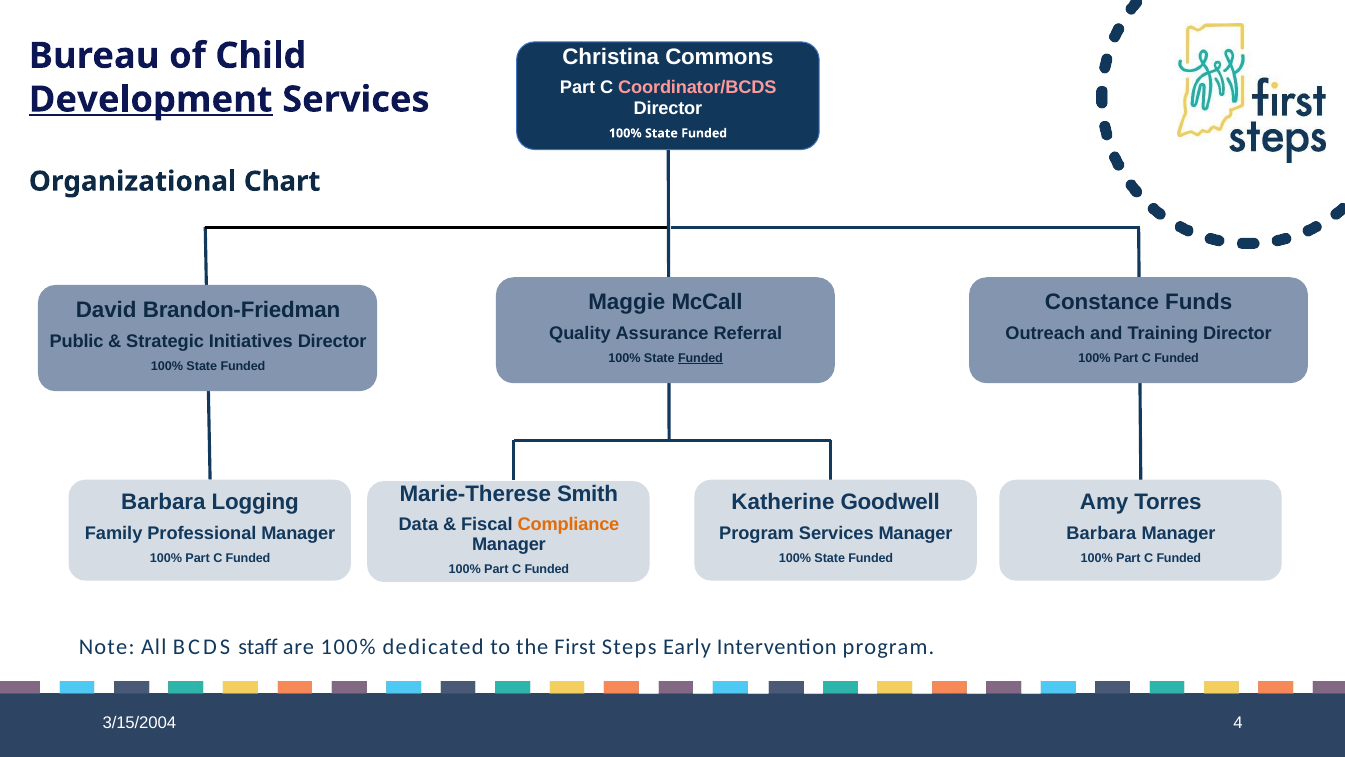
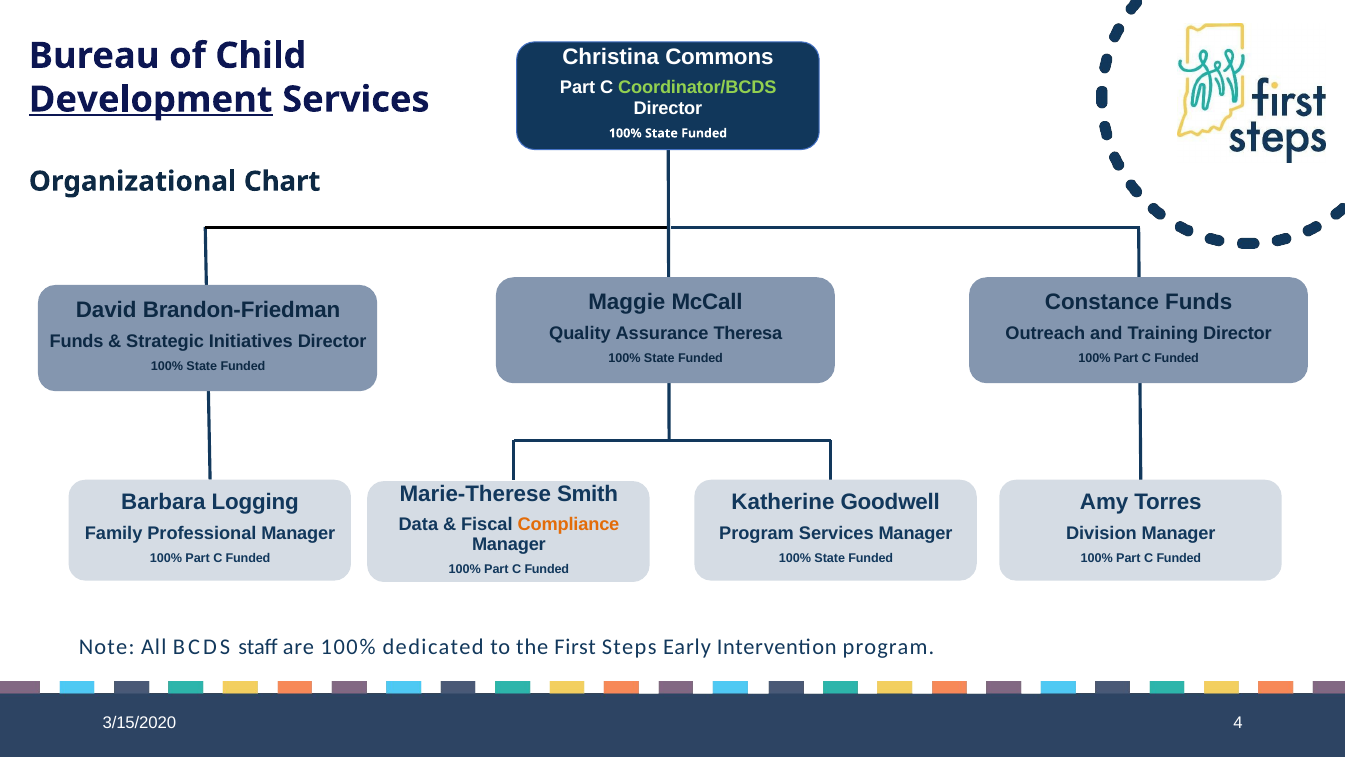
Coordinator/BCDS colour: pink -> light green
Referral: Referral -> Theresa
Public at (77, 341): Public -> Funds
Funded at (700, 358) underline: present -> none
Barbara at (1101, 533): Barbara -> Division
3/15/2004: 3/15/2004 -> 3/15/2020
